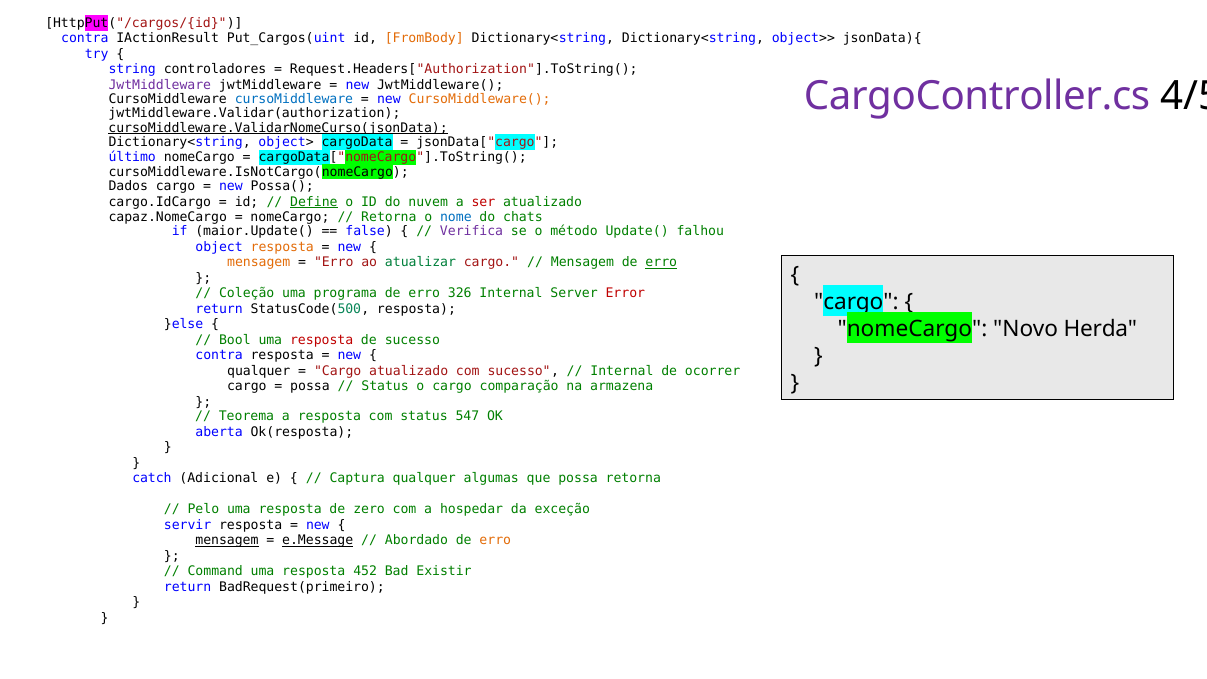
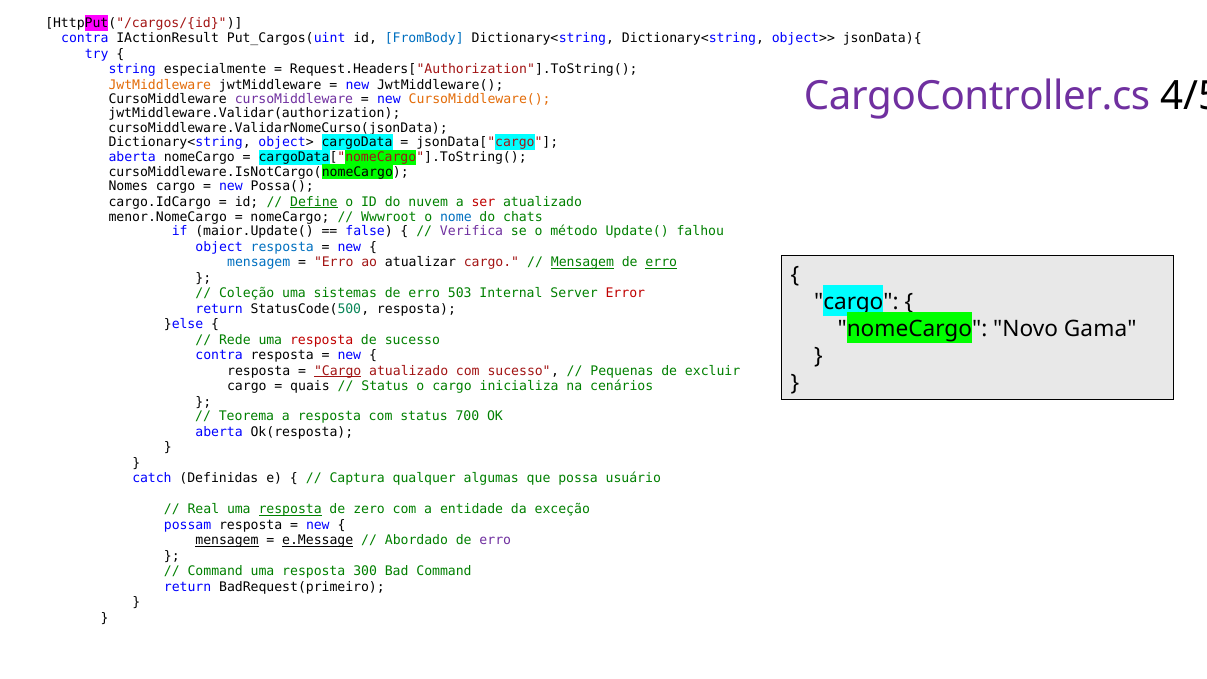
FromBody colour: orange -> blue
controladores: controladores -> especialmente
JwtMiddleware at (160, 85) colour: purple -> orange
cursoMiddleware at (294, 99) colour: blue -> purple
cursoMiddleware.ValidarNomeCurso(jsonData underline: present -> none
último at (132, 158): último -> aberta
Dados: Dados -> Nomes
capaz.NomeCargo: capaz.NomeCargo -> menor.NomeCargo
Retorna at (389, 217): Retorna -> Wwwroot
resposta at (282, 247) colour: orange -> blue
mensagem at (259, 262) colour: orange -> blue
atualizar colour: green -> black
Mensagem at (582, 262) underline: none -> present
programa: programa -> sistemas
326: 326 -> 503
Herda: Herda -> Gama
Bool: Bool -> Rede
qualquer at (259, 371): qualquer -> resposta
Cargo at (338, 371) underline: none -> present
Internal at (622, 371): Internal -> Pequenas
ocorrer: ocorrer -> excluir
possa at (310, 386): possa -> quais
comparação: comparação -> inicializa
armazena: armazena -> cenários
547: 547 -> 700
Adicional: Adicional -> Definidas
possa retorna: retorna -> usuário
Pelo: Pelo -> Real
resposta at (290, 509) underline: none -> present
hospedar: hospedar -> entidade
servir: servir -> possam
erro at (495, 540) colour: orange -> purple
452: 452 -> 300
Bad Existir: Existir -> Command
